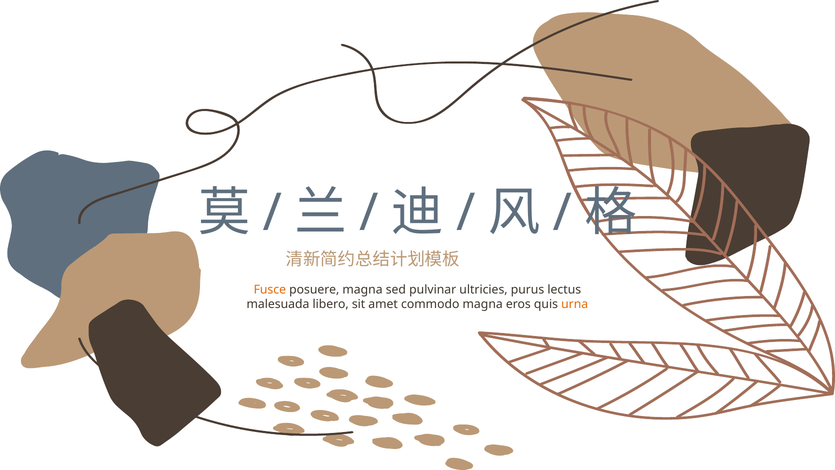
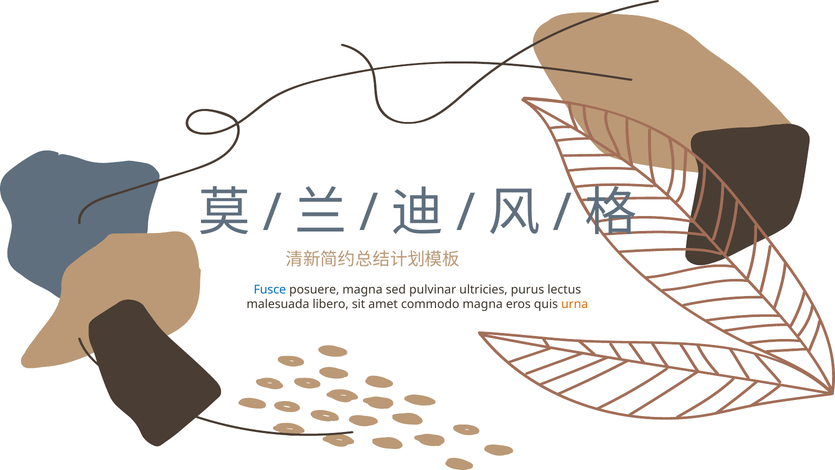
Fusce colour: orange -> blue
